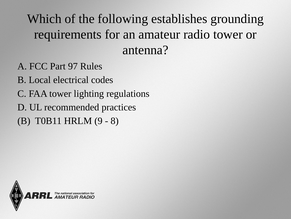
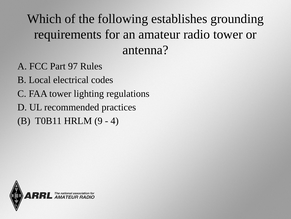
8: 8 -> 4
